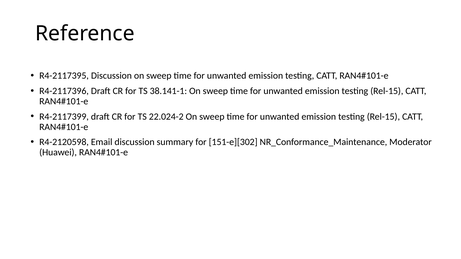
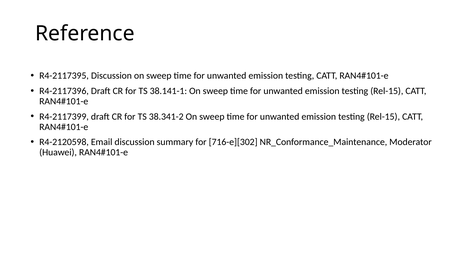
22.024-2: 22.024-2 -> 38.341-2
151-e][302: 151-e][302 -> 716-e][302
